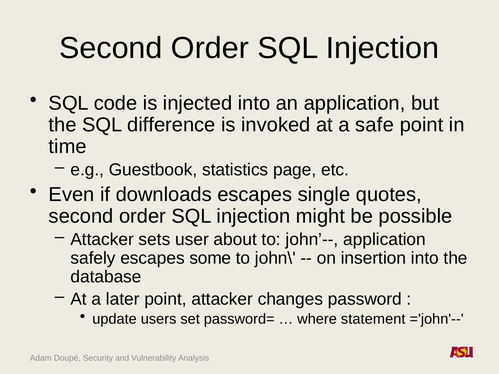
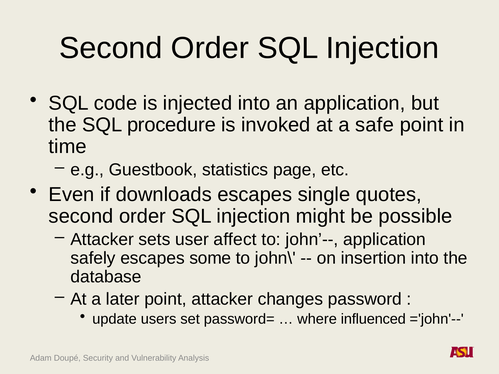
difference: difference -> procedure
about: about -> affect
statement: statement -> influenced
